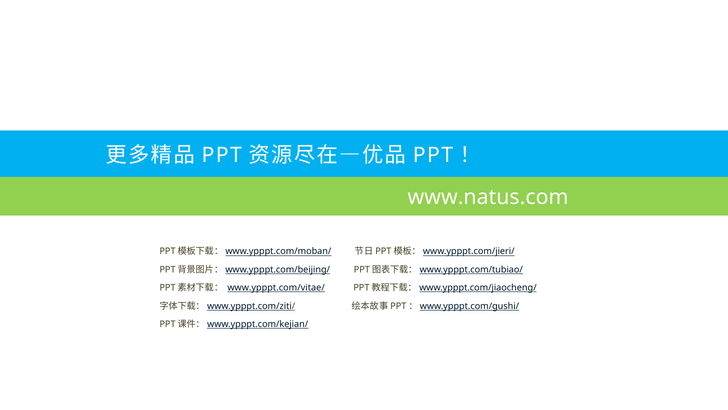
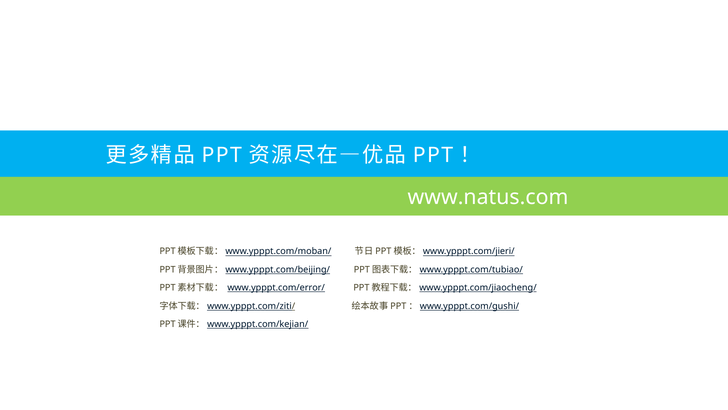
www.ypppt.com/vitae/: www.ypppt.com/vitae/ -> www.ypppt.com/error/
